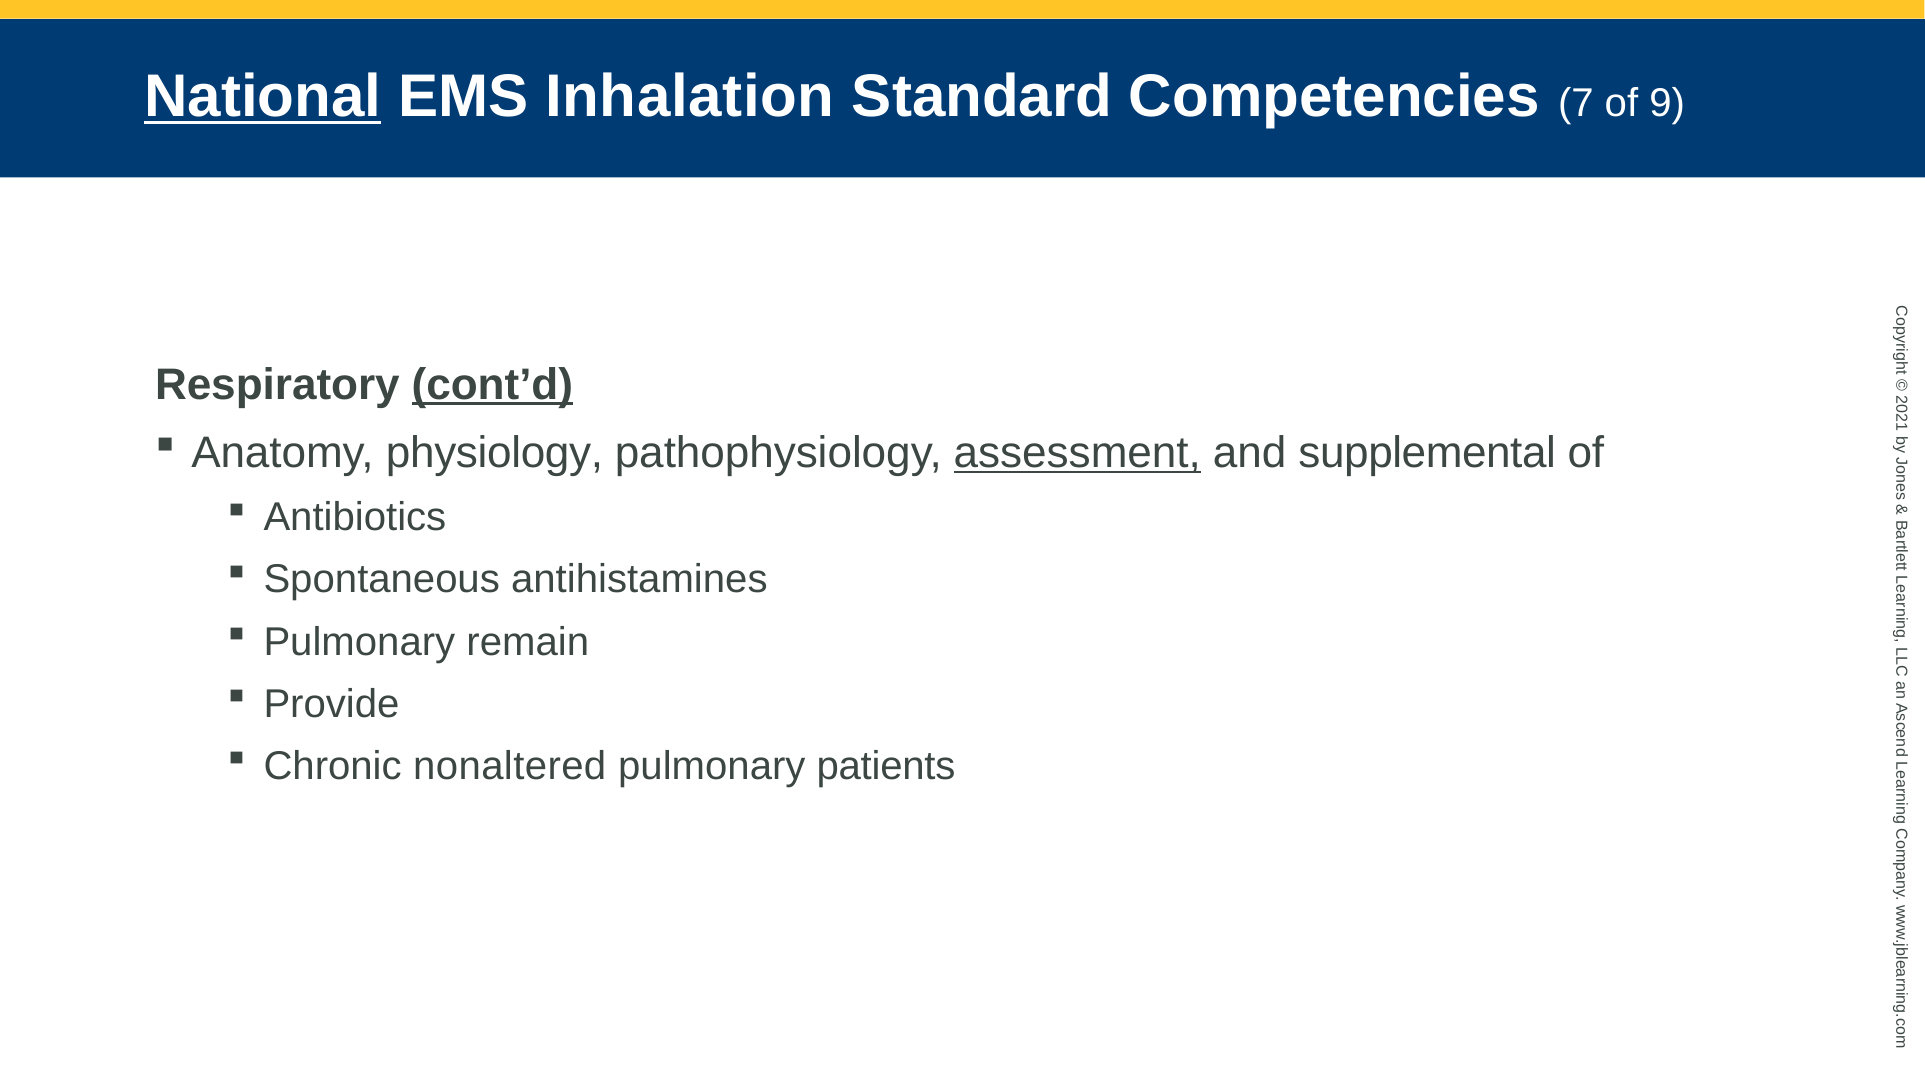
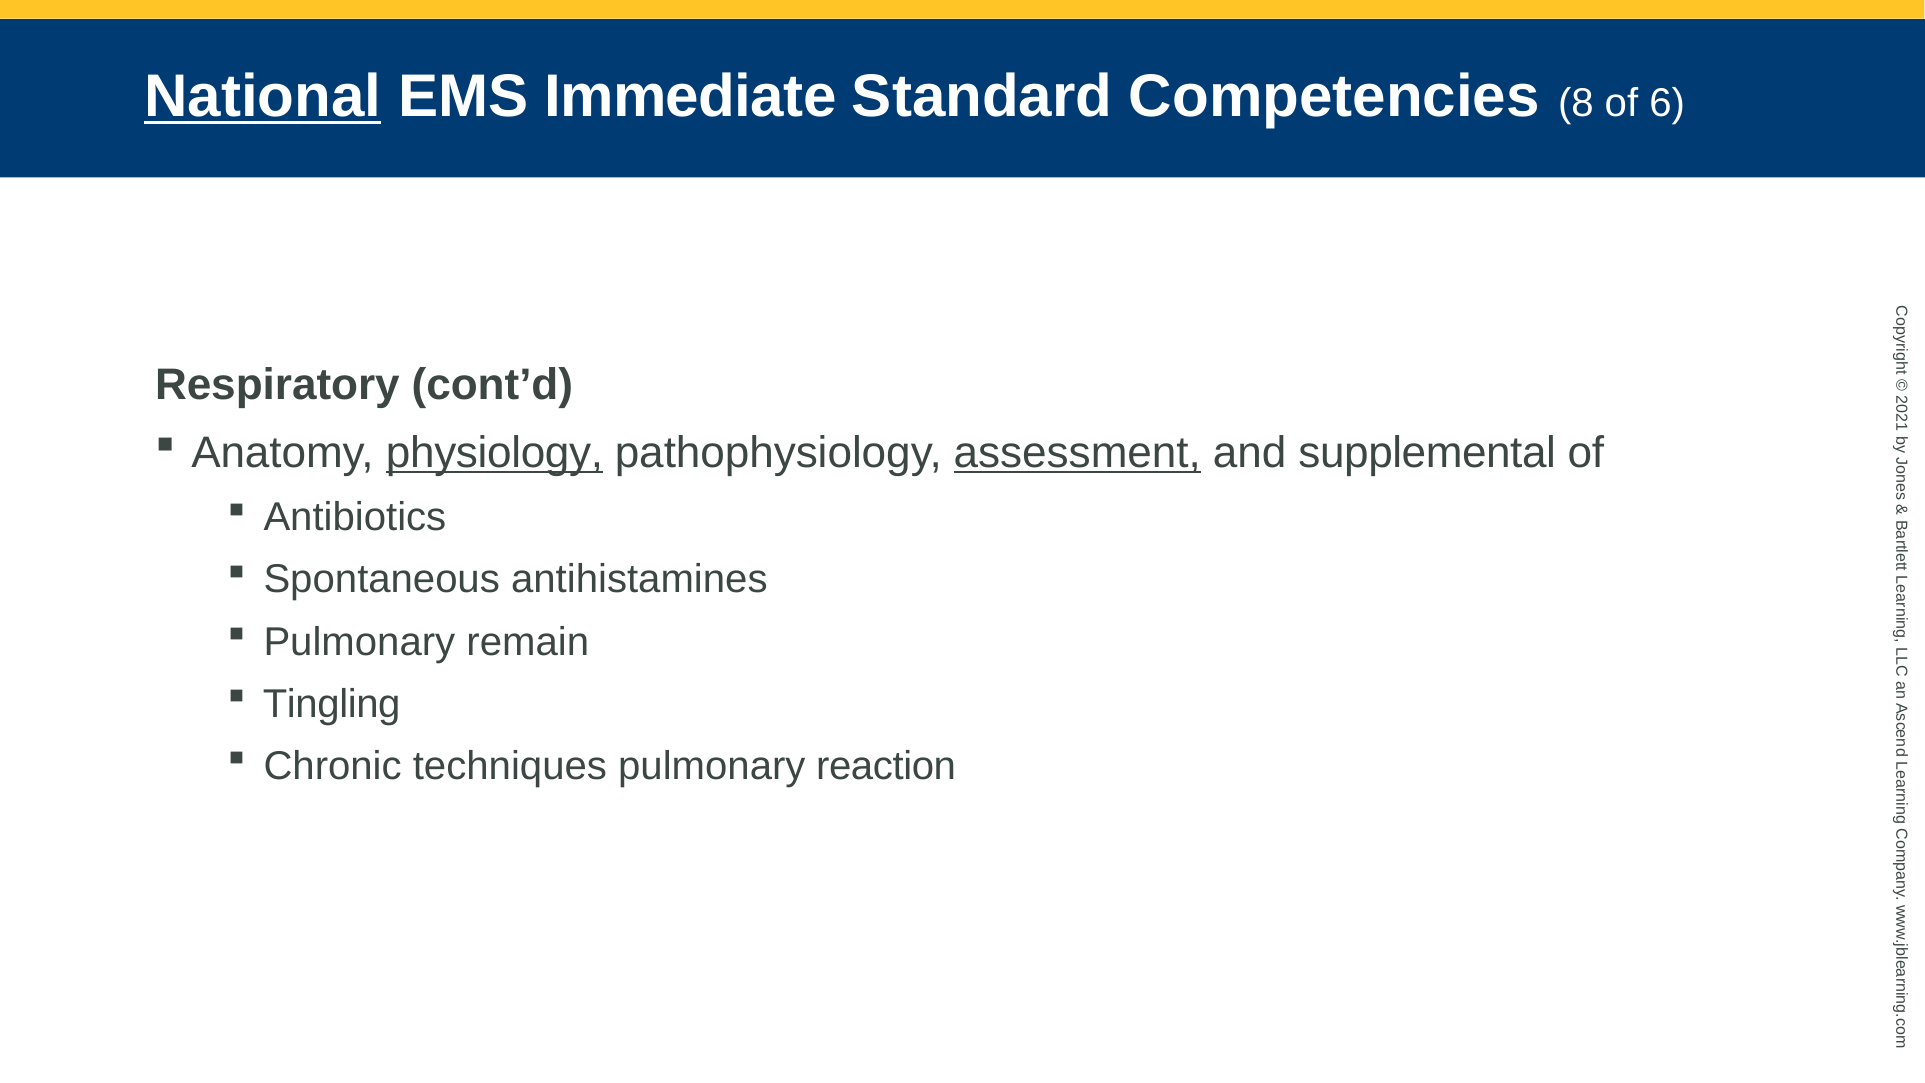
Inhalation: Inhalation -> Immediate
7: 7 -> 8
9: 9 -> 6
cont’d underline: present -> none
physiology underline: none -> present
Provide: Provide -> Tingling
nonaltered: nonaltered -> techniques
patients: patients -> reaction
